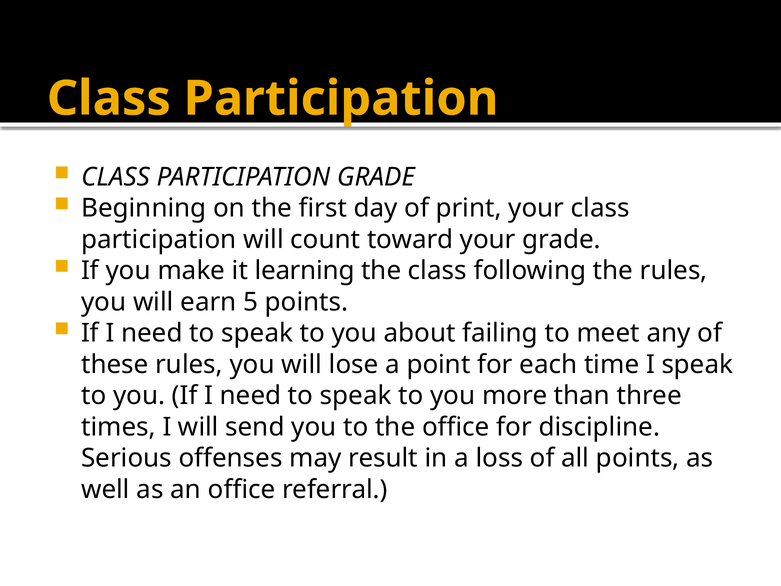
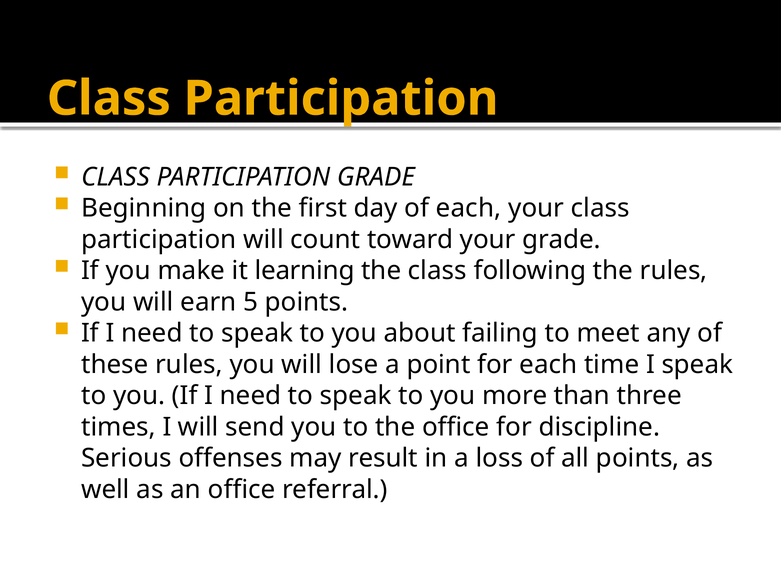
of print: print -> each
